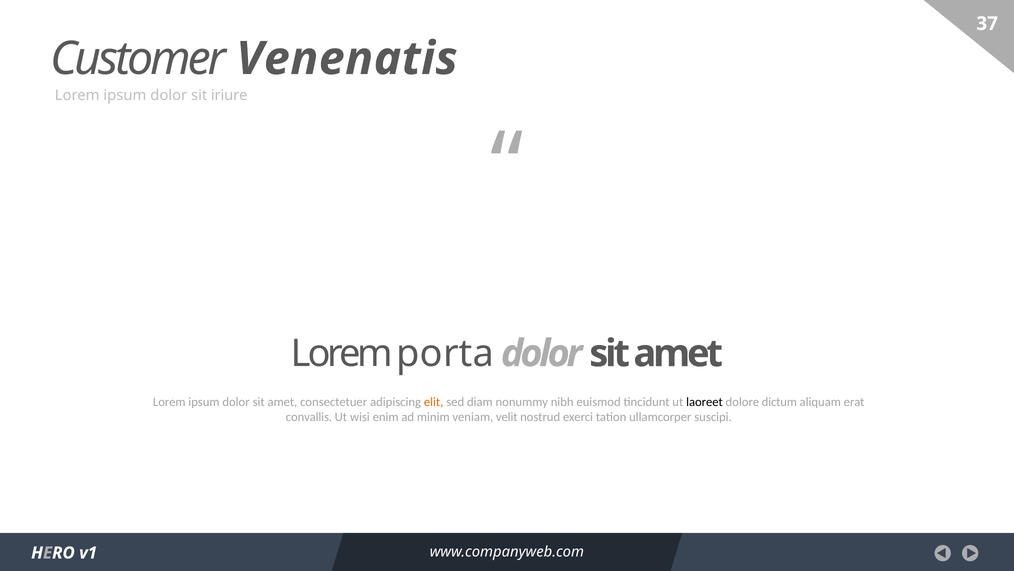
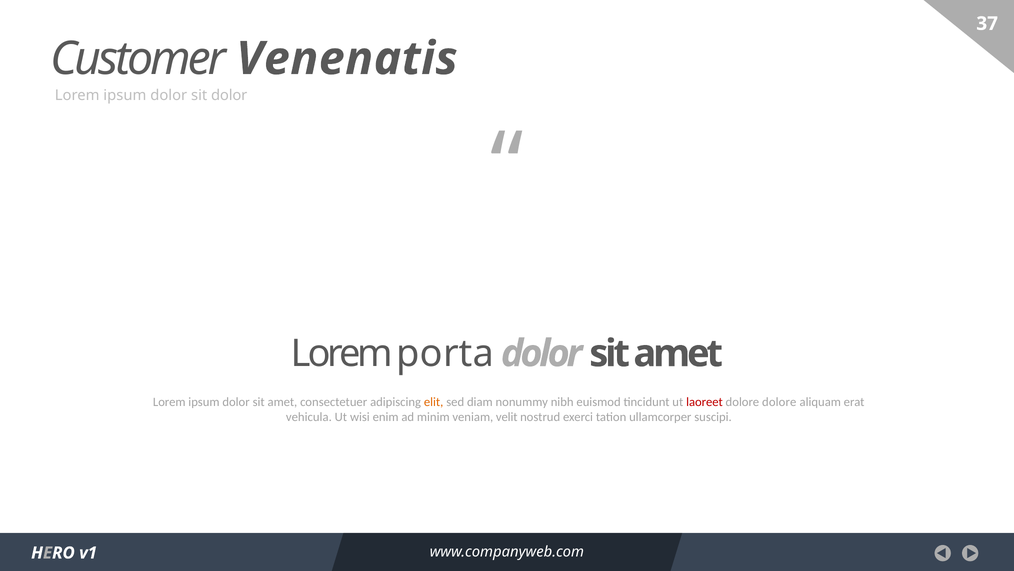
sit iriure: iriure -> dolor
laoreet colour: black -> red
dolore dictum: dictum -> dolore
convallis: convallis -> vehicula
